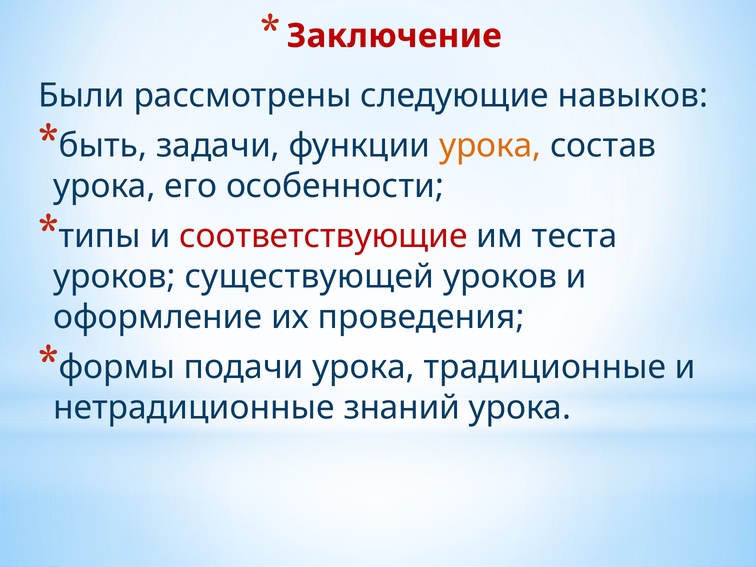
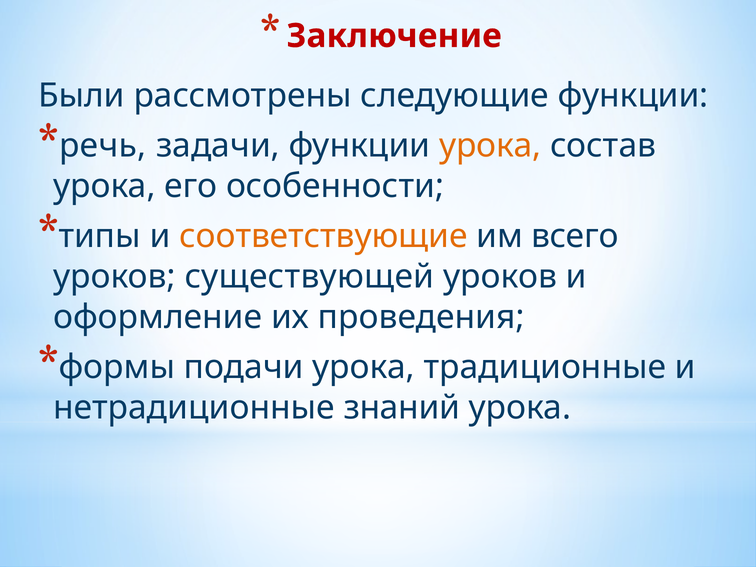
следующие навыков: навыков -> функции
быть: быть -> речь
соответствующие colour: red -> orange
теста: теста -> всего
